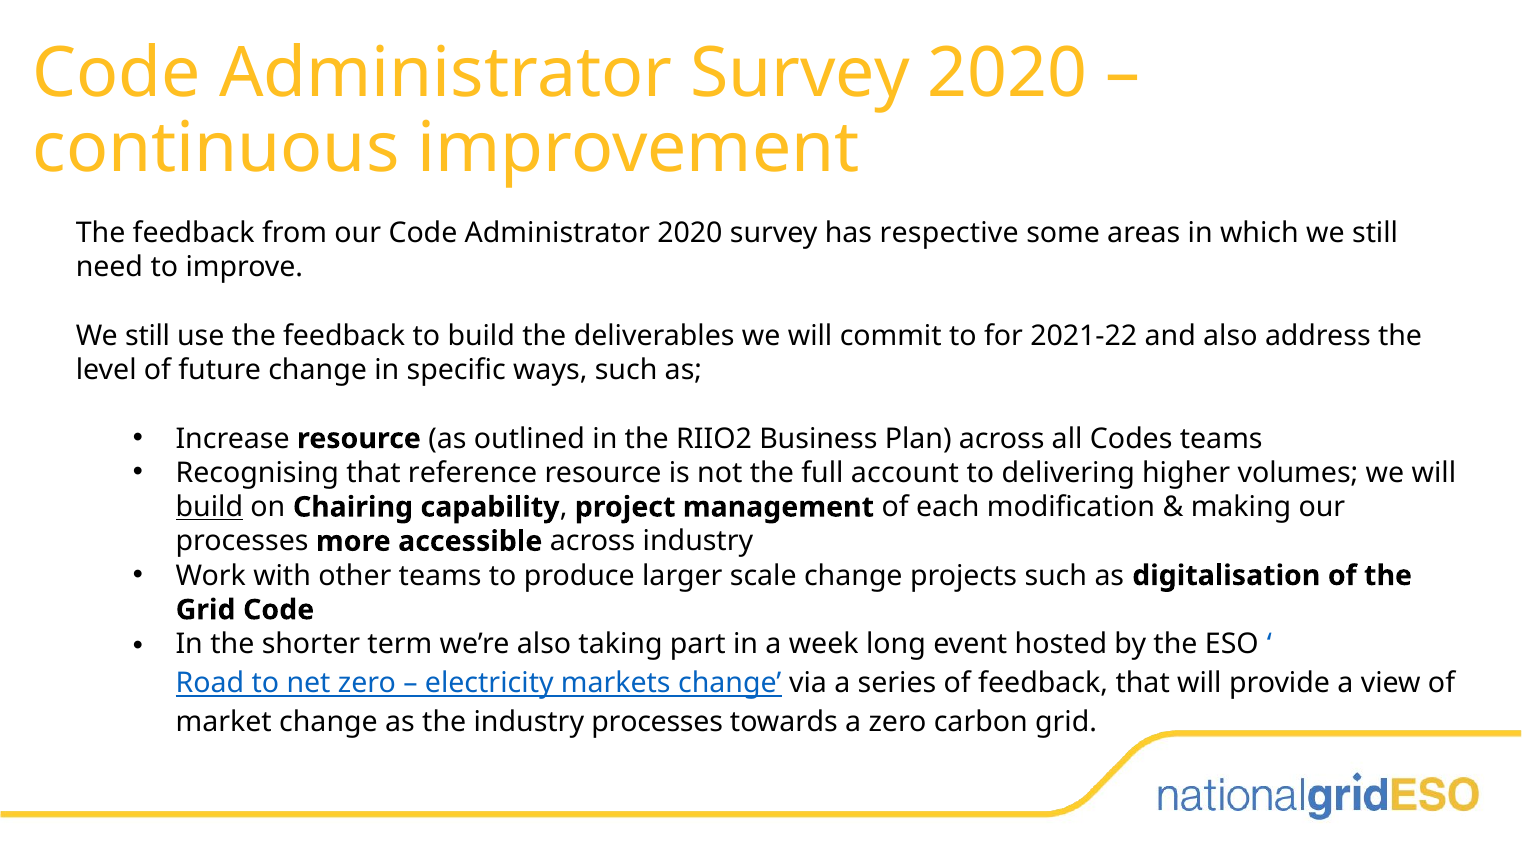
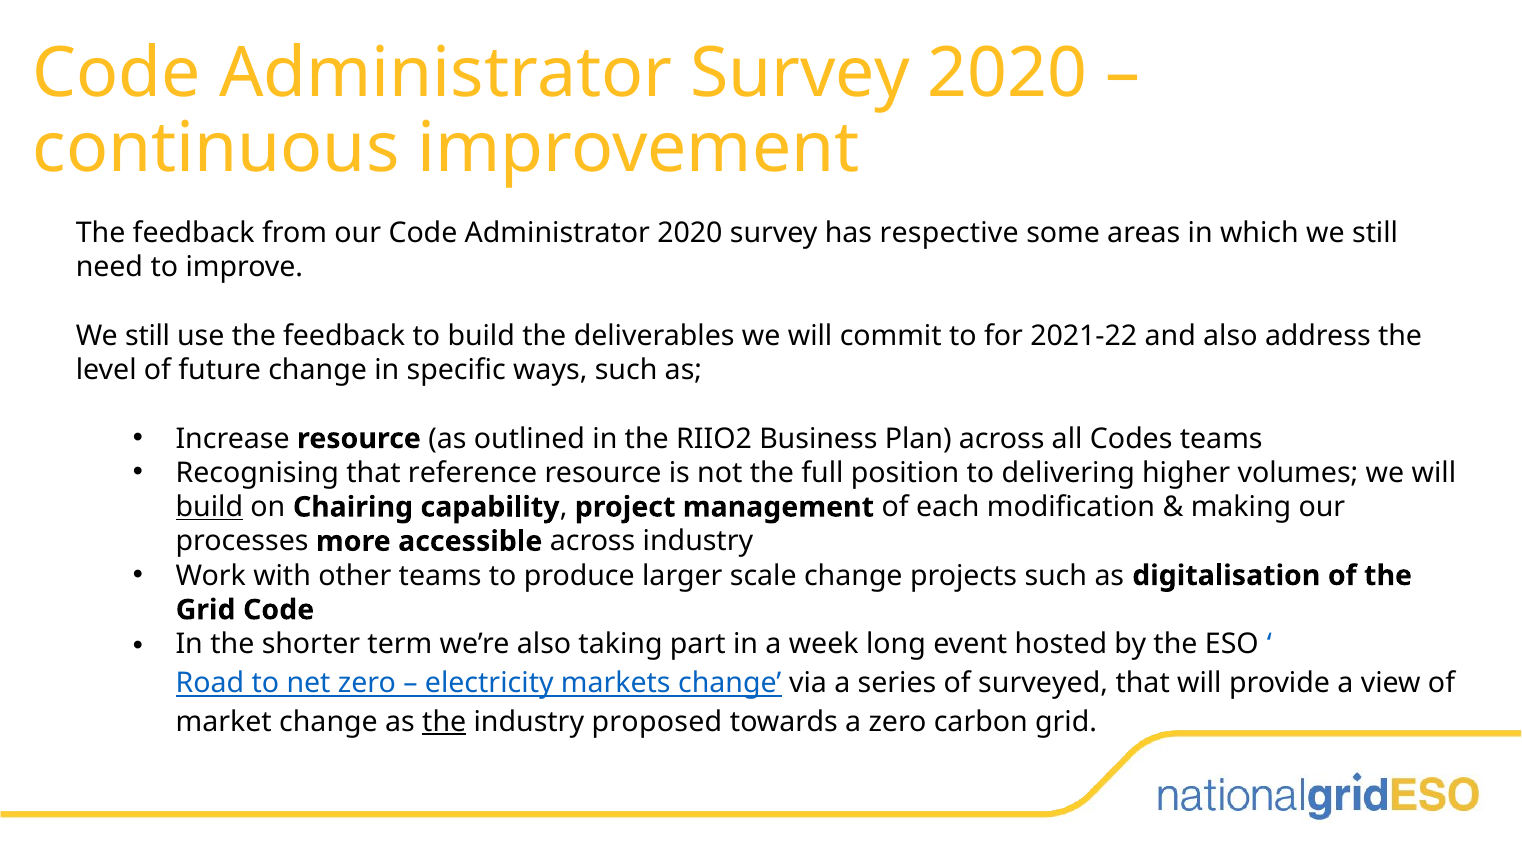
account: account -> position
of feedback: feedback -> surveyed
the at (444, 722) underline: none -> present
industry processes: processes -> proposed
